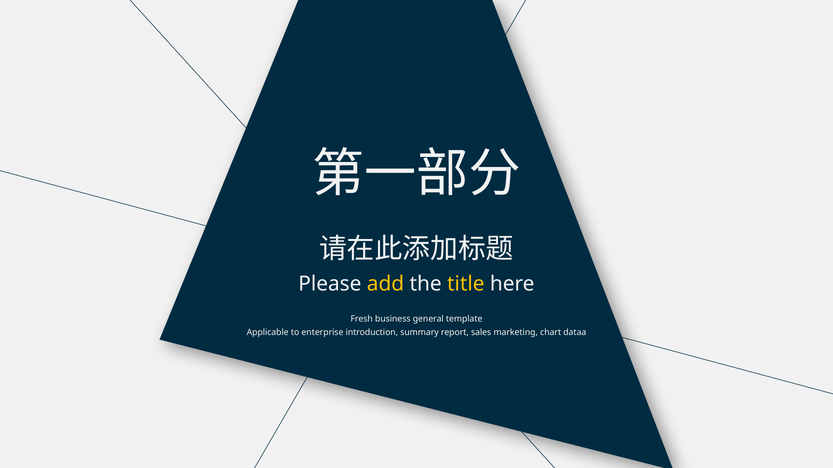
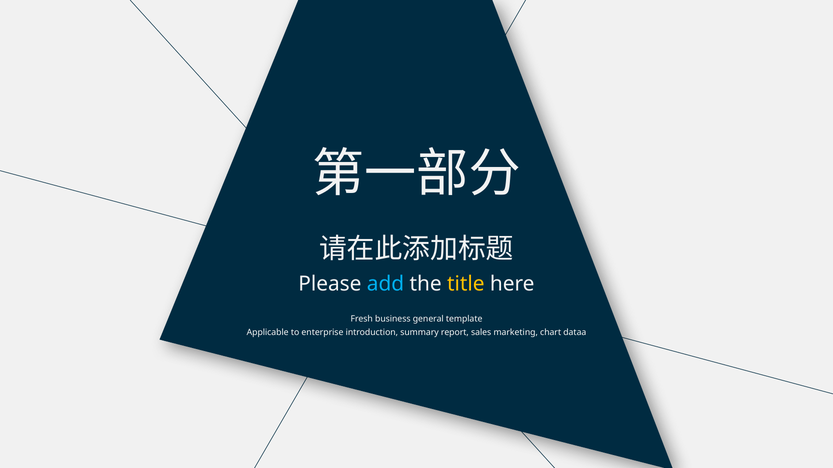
add colour: yellow -> light blue
